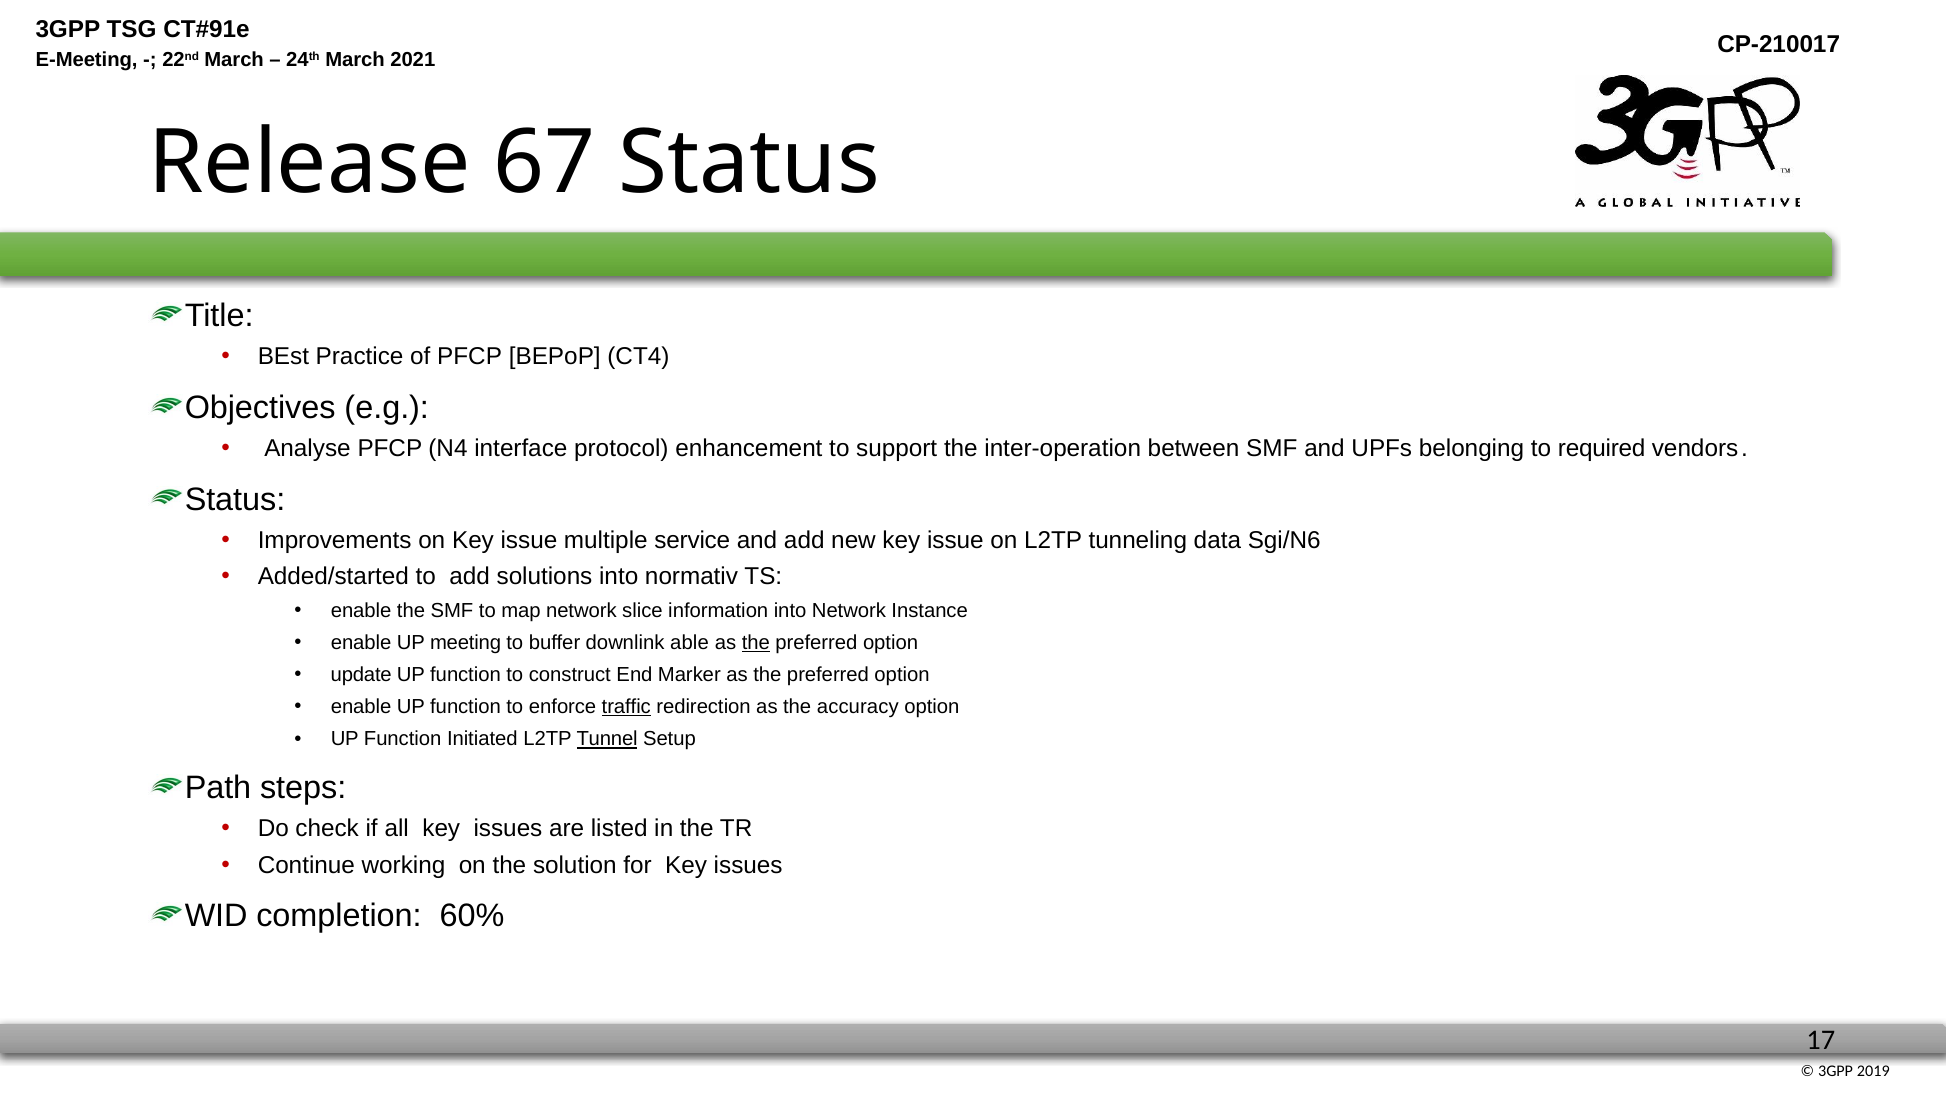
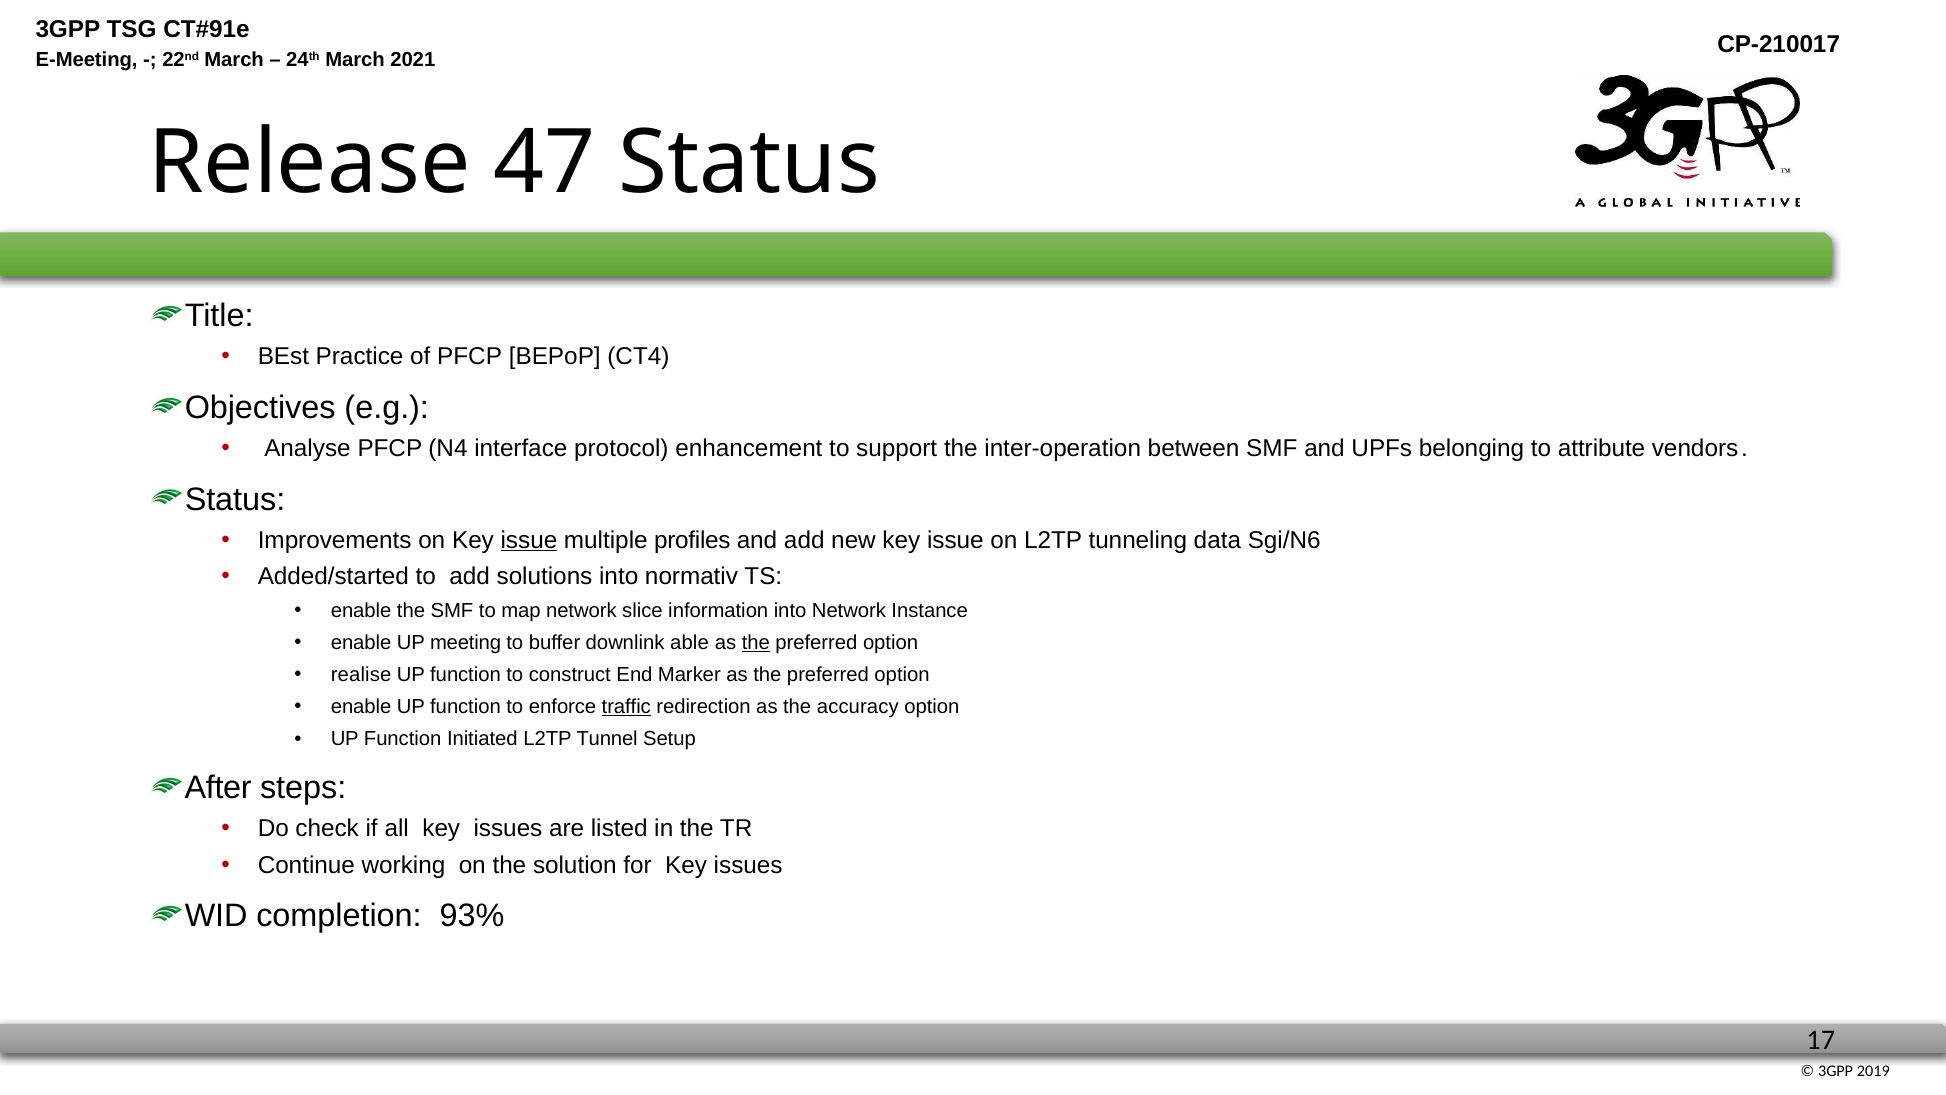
67: 67 -> 47
required: required -> attribute
issue at (529, 540) underline: none -> present
service: service -> profiles
update: update -> realise
Tunnel underline: present -> none
Path: Path -> After
60%: 60% -> 93%
